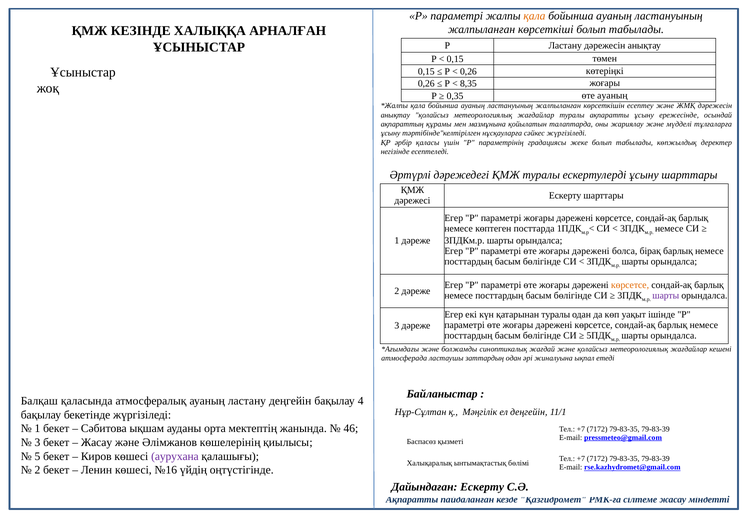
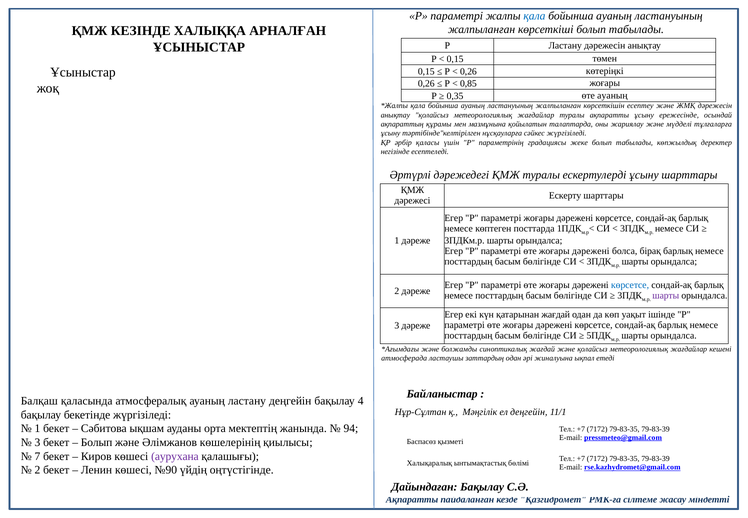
қала at (534, 16) colour: orange -> blue
8,35: 8,35 -> 0,85
көрсетсе at (630, 285) colour: orange -> blue
қатарынан туралы: туралы -> жағдай
46: 46 -> 94
Жасау at (97, 442): Жасау -> Болып
5: 5 -> 7
№16: №16 -> №90
Дайындаған Ескерту: Ескерту -> Бақылау
